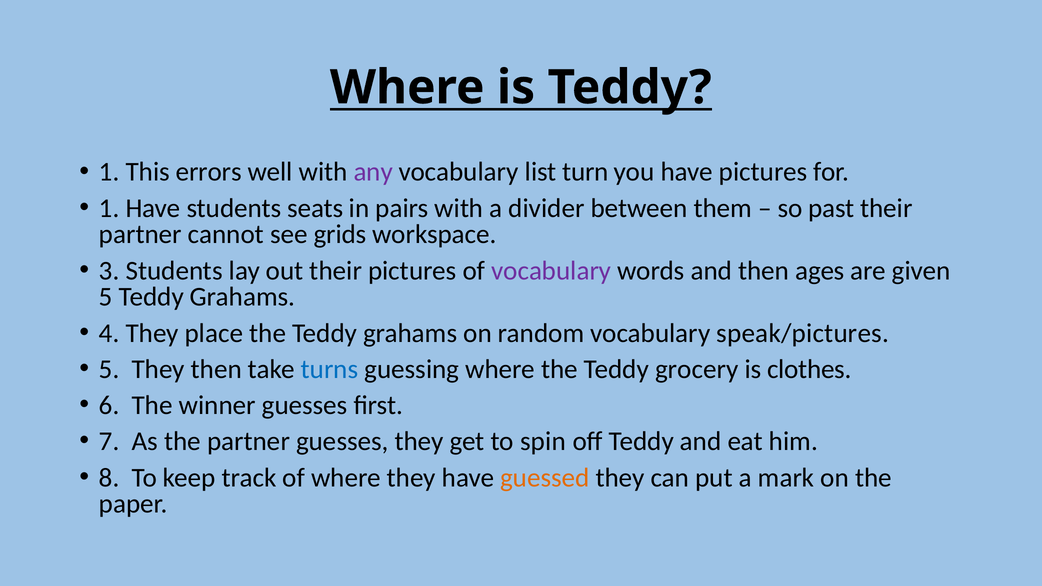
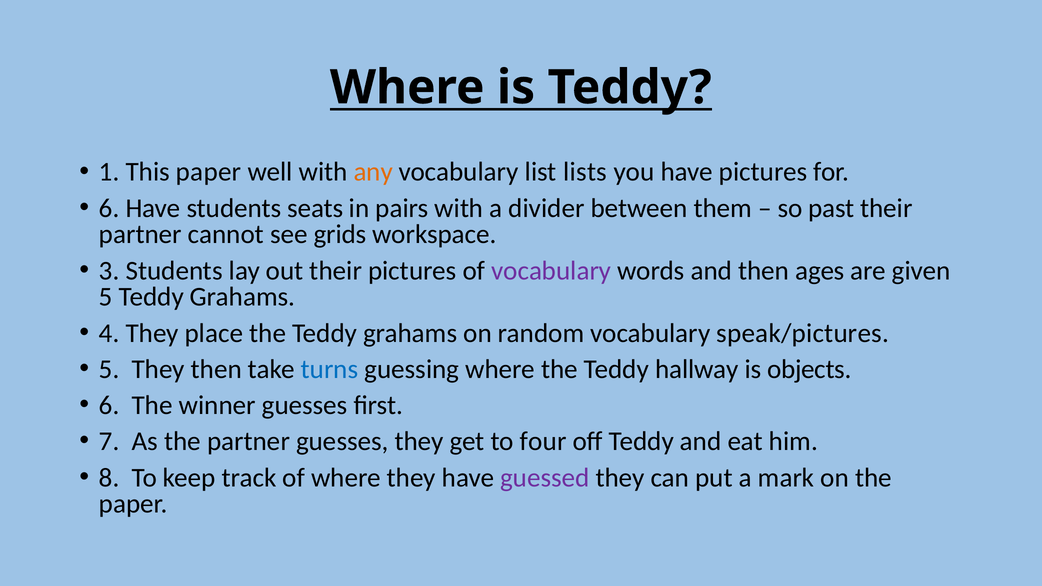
This errors: errors -> paper
any colour: purple -> orange
turn: turn -> lists
1 at (109, 208): 1 -> 6
grocery: grocery -> hallway
clothes: clothes -> objects
spin: spin -> four
guessed colour: orange -> purple
